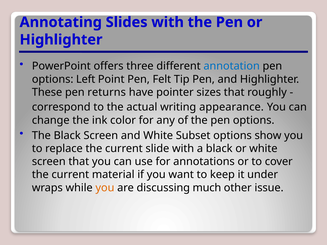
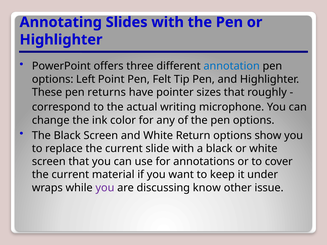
appearance: appearance -> microphone
Subset: Subset -> Return
you at (105, 188) colour: orange -> purple
much: much -> know
